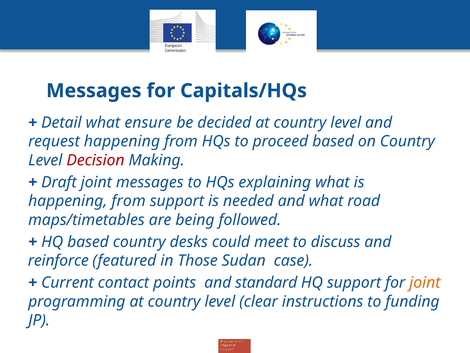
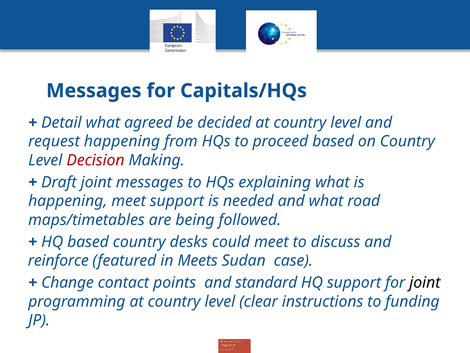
ensure: ensure -> agreed
from at (129, 201): from -> meet
Those: Those -> Meets
Current: Current -> Change
joint at (425, 282) colour: orange -> black
